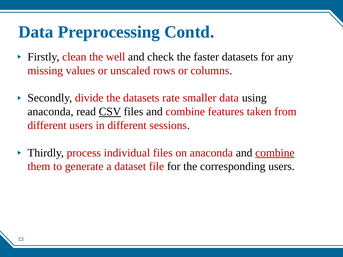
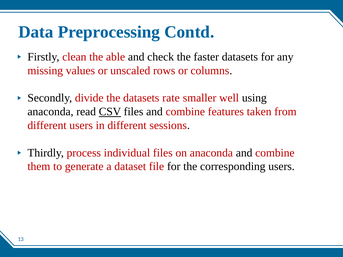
well: well -> able
smaller data: data -> well
combine at (275, 153) underline: present -> none
